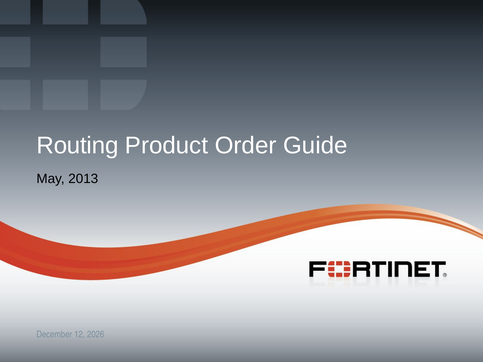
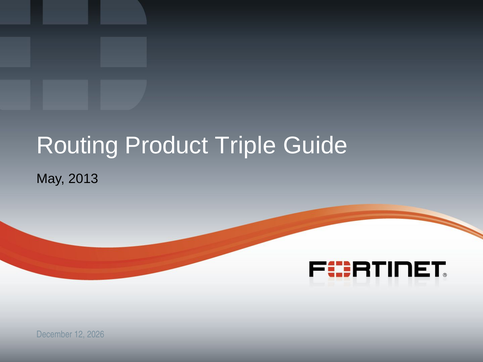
Order: Order -> Triple
